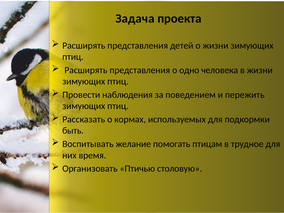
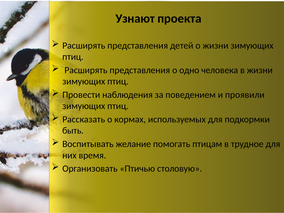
Задача: Задача -> Узнают
пережить: пережить -> проявили
